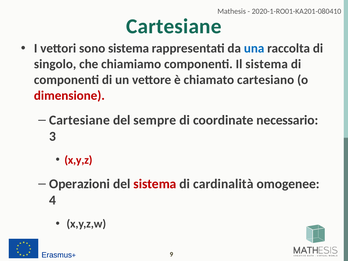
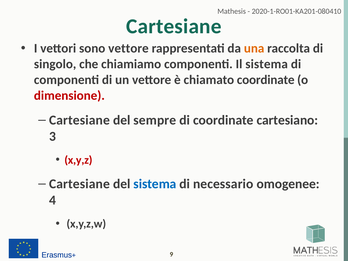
sono sistema: sistema -> vettore
una colour: blue -> orange
chiamato cartesiano: cartesiano -> coordinate
necessario: necessario -> cartesiano
Operazioni at (80, 184): Operazioni -> Cartesiane
sistema at (155, 184) colour: red -> blue
cardinalità: cardinalità -> necessario
